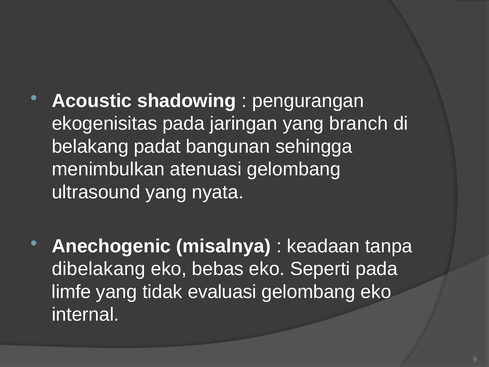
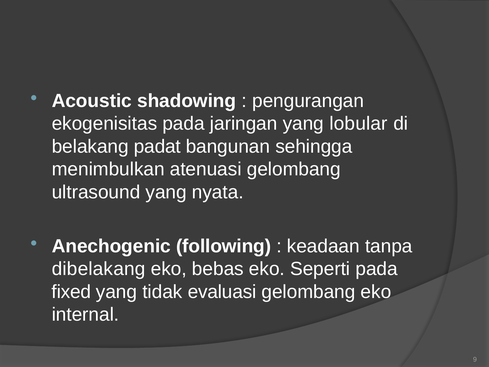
branch: branch -> lobular
misalnya: misalnya -> following
limfe: limfe -> fixed
